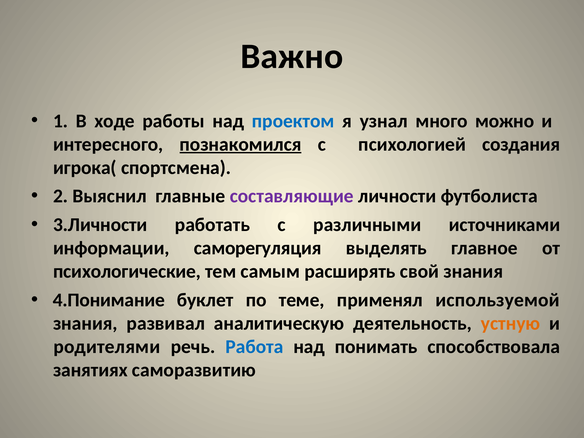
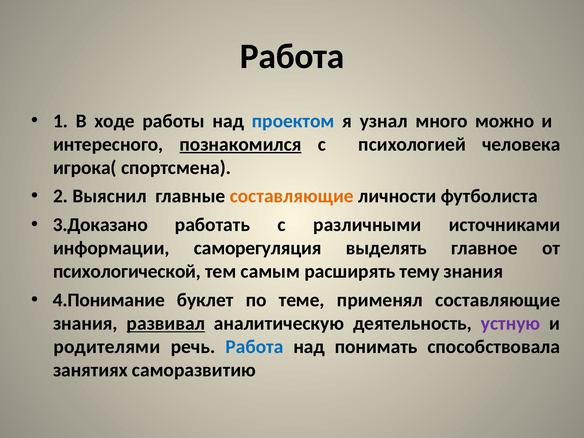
Важно at (292, 57): Важно -> Работа
создания: создания -> человека
составляющие at (292, 196) colour: purple -> orange
3.Личности: 3.Личности -> 3.Доказано
психологические: психологические -> психологической
свой: свой -> тему
применял используемой: используемой -> составляющие
развивал underline: none -> present
устную colour: orange -> purple
